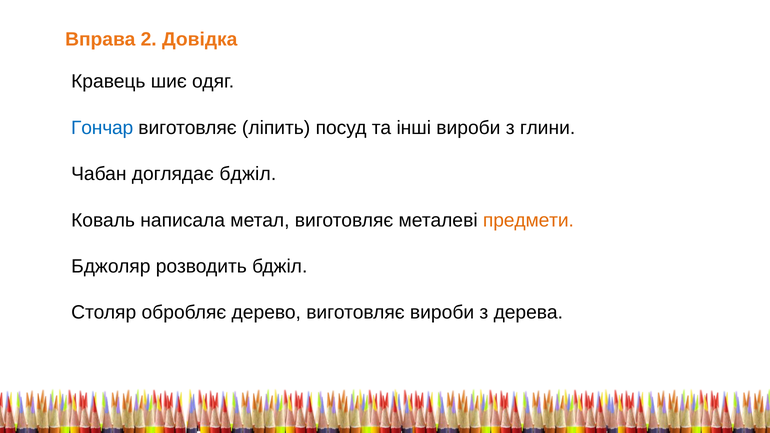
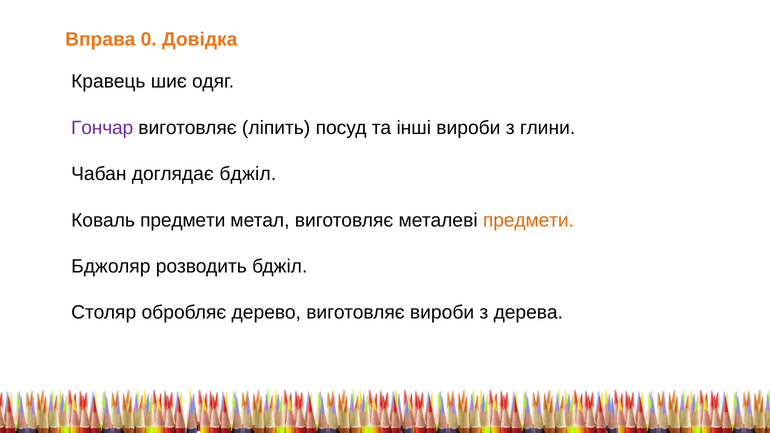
2: 2 -> 0
Гончар colour: blue -> purple
Коваль написала: написала -> предмети
